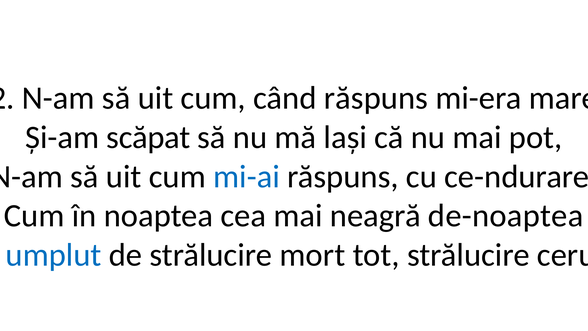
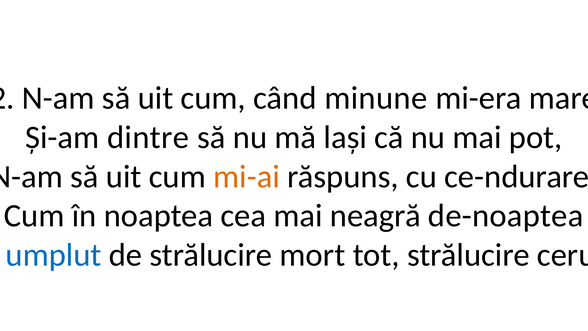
când răspuns: răspuns -> minune
scăpat: scăpat -> dintre
mi-ai at (247, 176) colour: blue -> orange
